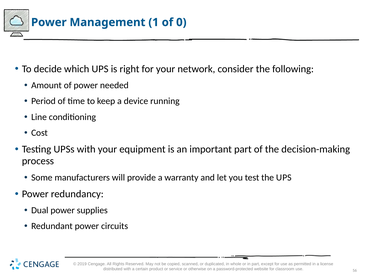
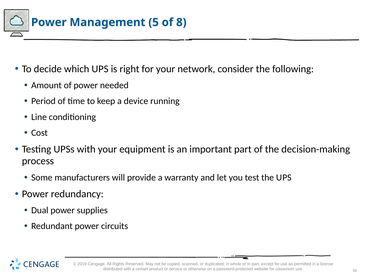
1: 1 -> 5
0: 0 -> 8
